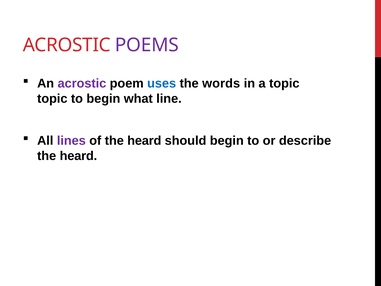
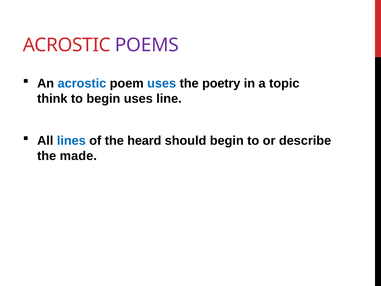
acrostic at (82, 83) colour: purple -> blue
words: words -> poetry
topic at (52, 99): topic -> think
begin what: what -> uses
lines colour: purple -> blue
heard at (78, 156): heard -> made
